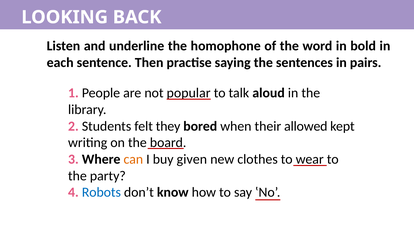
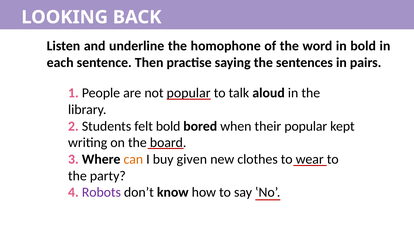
felt they: they -> bold
their allowed: allowed -> popular
Robots colour: blue -> purple
